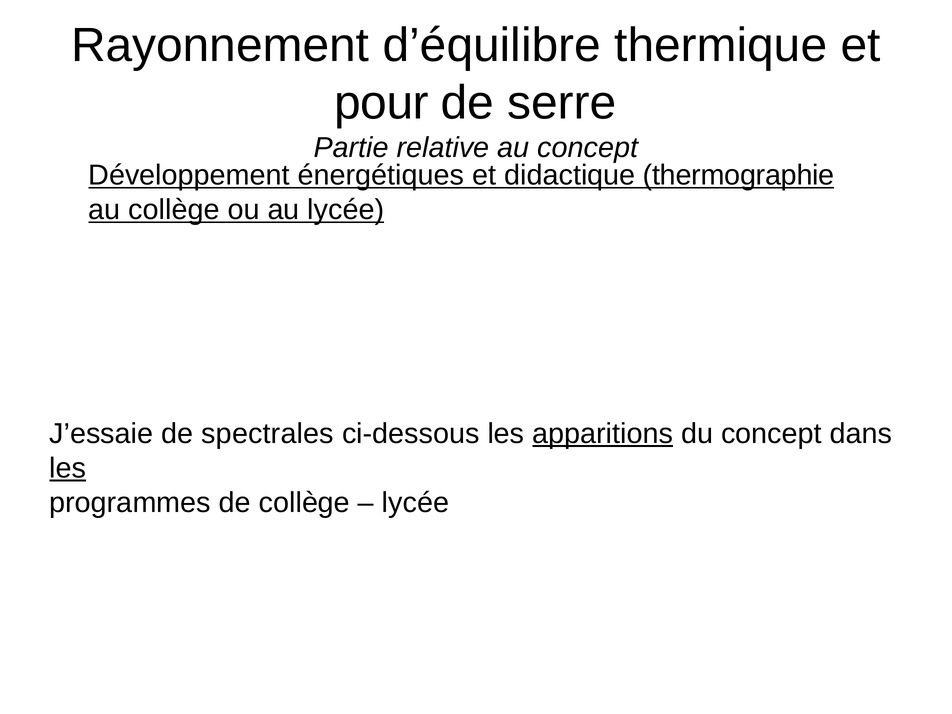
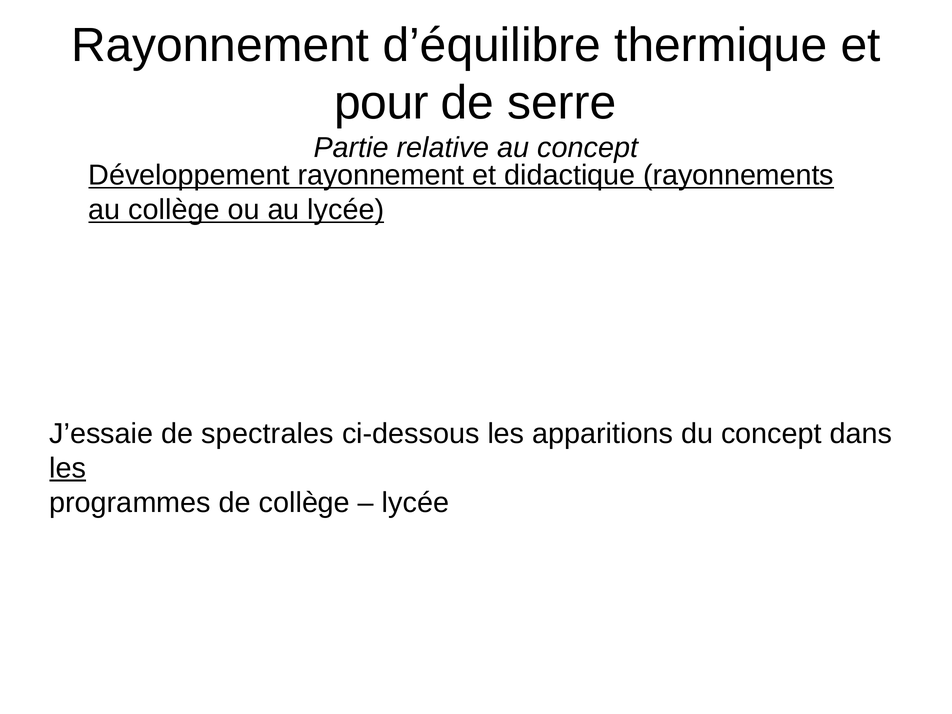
Développement énergétiques: énergétiques -> rayonnement
thermographie: thermographie -> rayonnements
apparitions underline: present -> none
